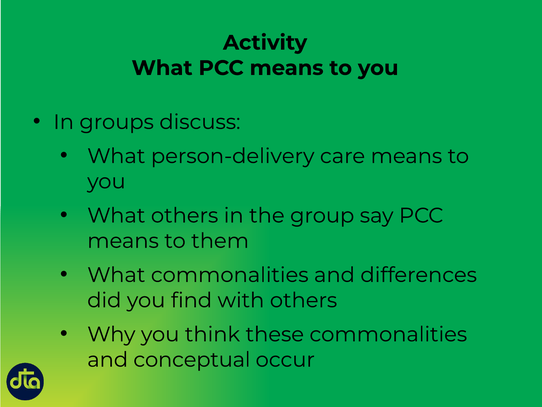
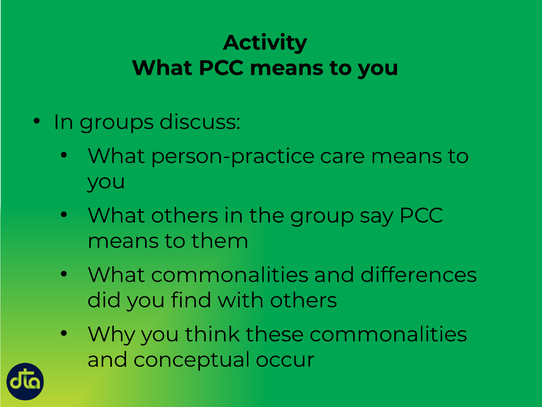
person-delivery: person-delivery -> person-practice
